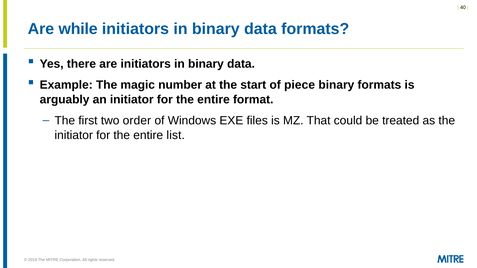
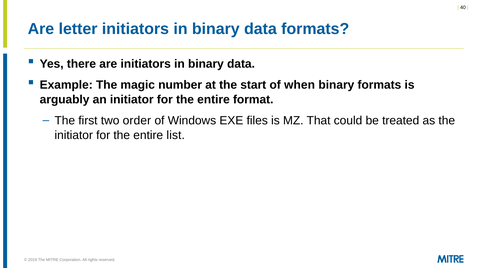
while: while -> letter
piece: piece -> when
